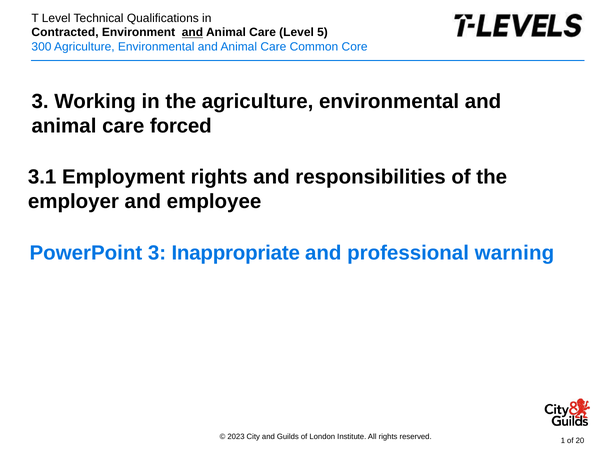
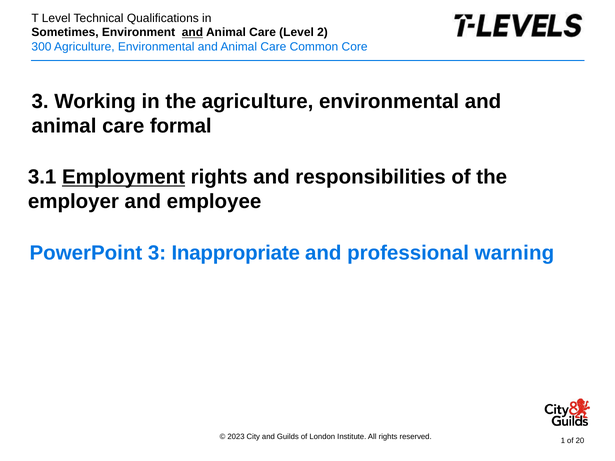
Contracted: Contracted -> Sometimes
5: 5 -> 2
forced: forced -> formal
Employment underline: none -> present
